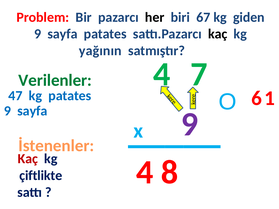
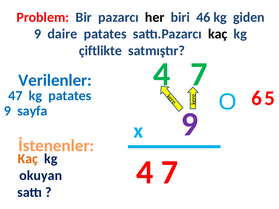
67: 67 -> 46
sayfa at (62, 34): sayfa -> daire
yağının: yağının -> çiftlikte
Verilenler colour: green -> blue
1: 1 -> 5
Kaç at (28, 159) colour: red -> orange
4 8: 8 -> 7
çiftlikte: çiftlikte -> okuyan
